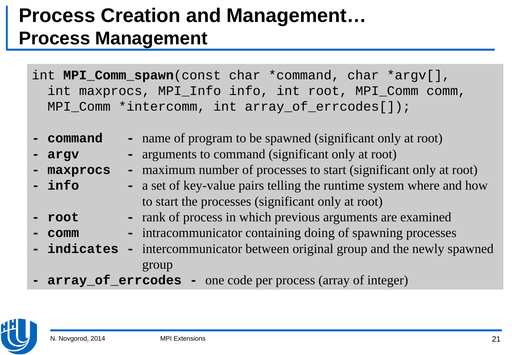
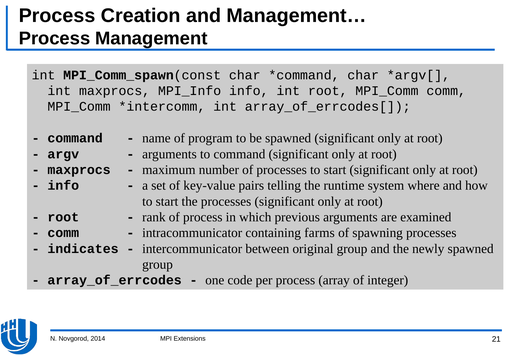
doing: doing -> farms
